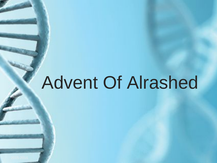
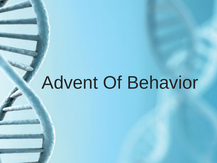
Alrashed: Alrashed -> Behavior
